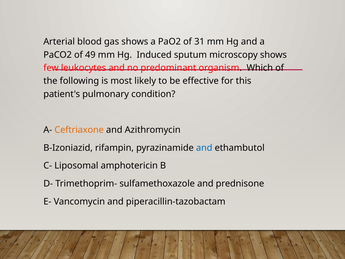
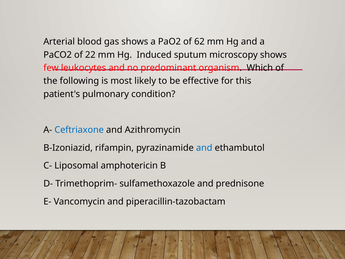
31: 31 -> 62
49: 49 -> 22
Ceftriaxone colour: orange -> blue
